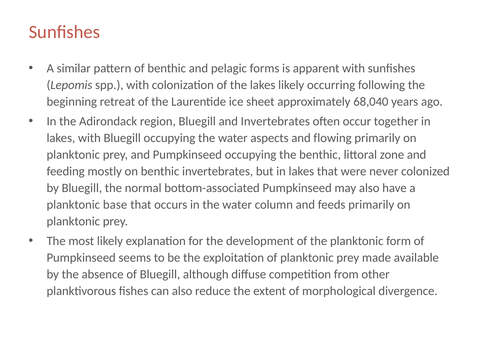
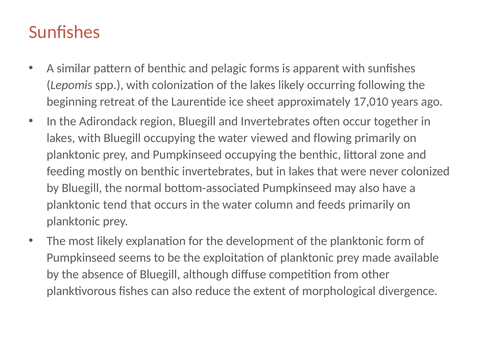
68,040: 68,040 -> 17,010
aspects: aspects -> viewed
base: base -> tend
